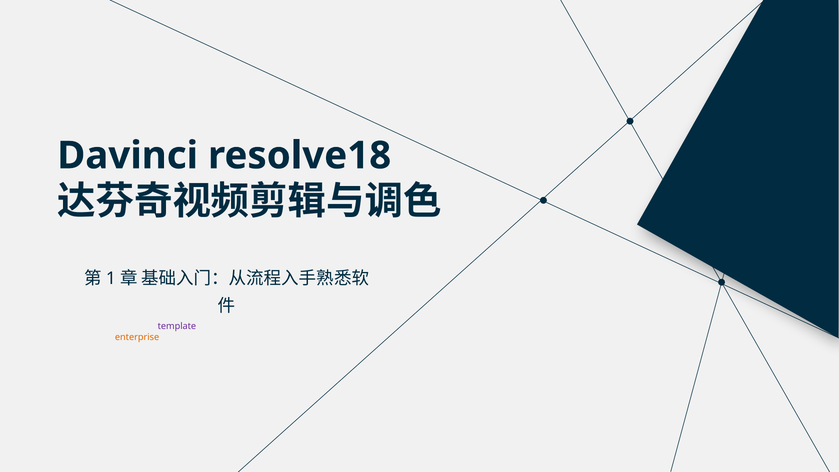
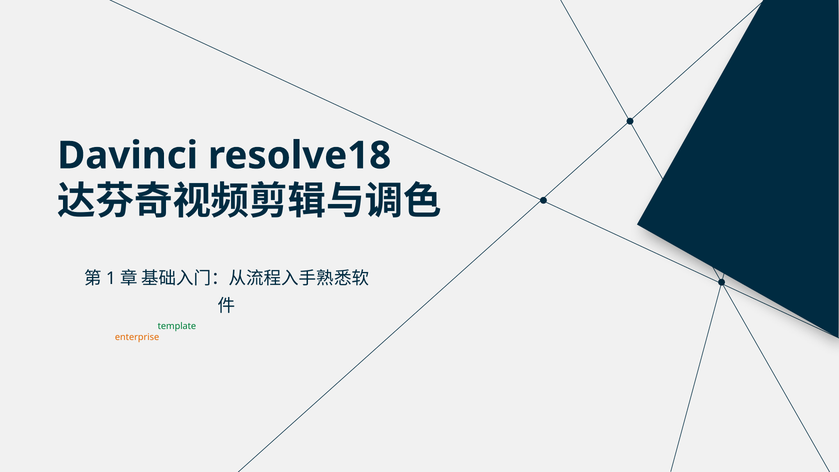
template colour: purple -> green
